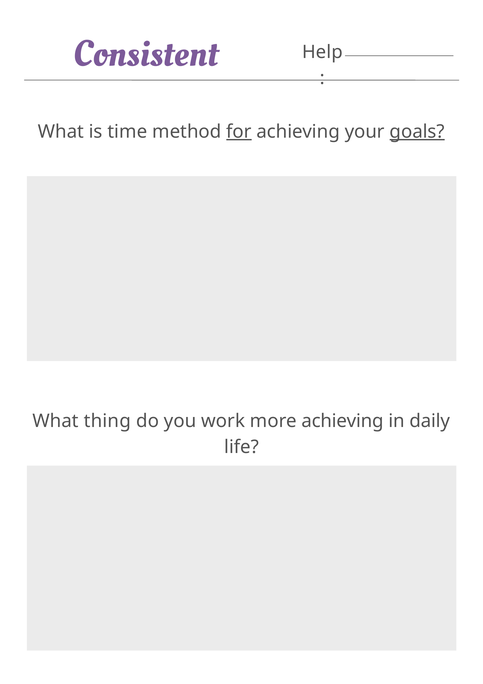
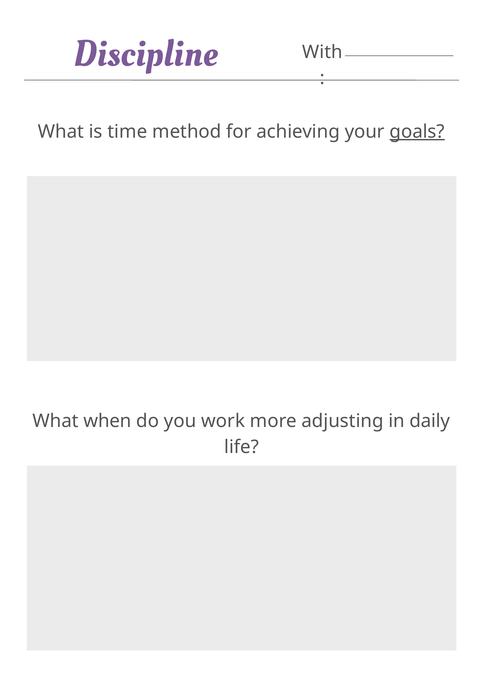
Consistent: Consistent -> Discipline
Help: Help -> With
for underline: present -> none
thing: thing -> when
more achieving: achieving -> adjusting
